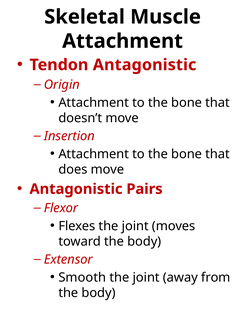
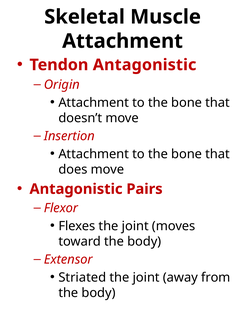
Smooth: Smooth -> Striated
